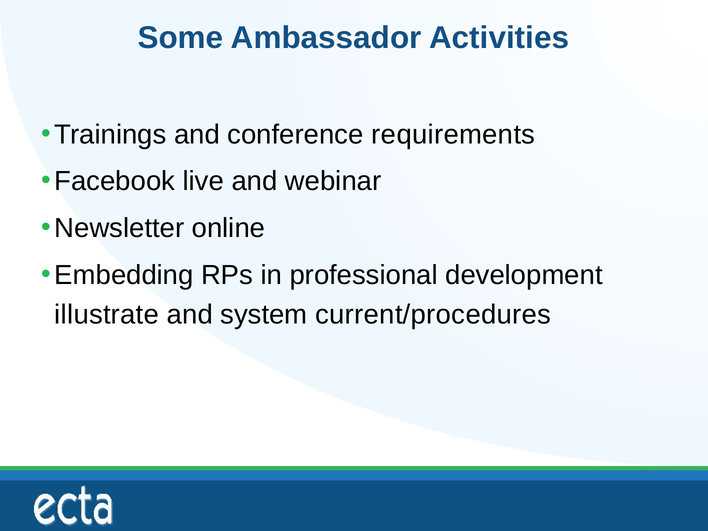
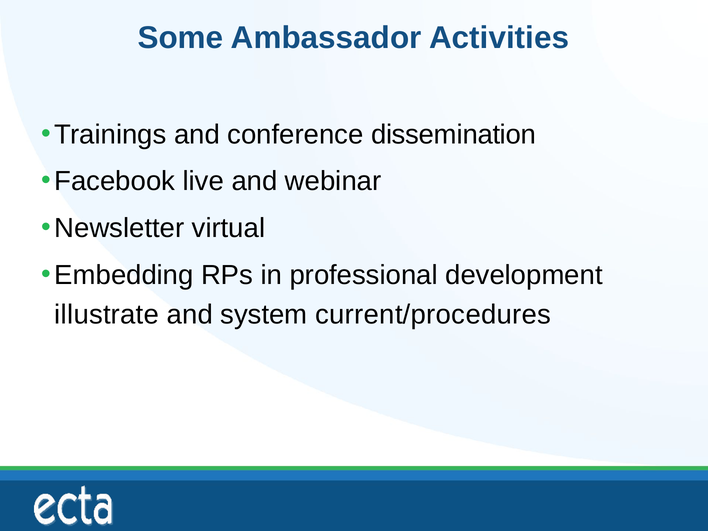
requirements: requirements -> dissemination
online: online -> virtual
